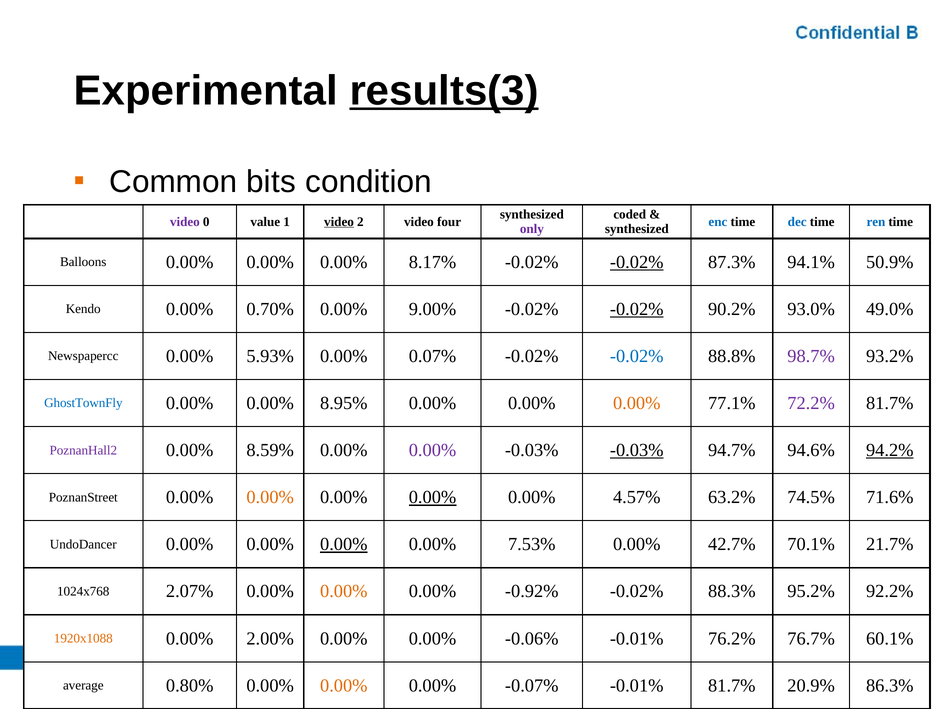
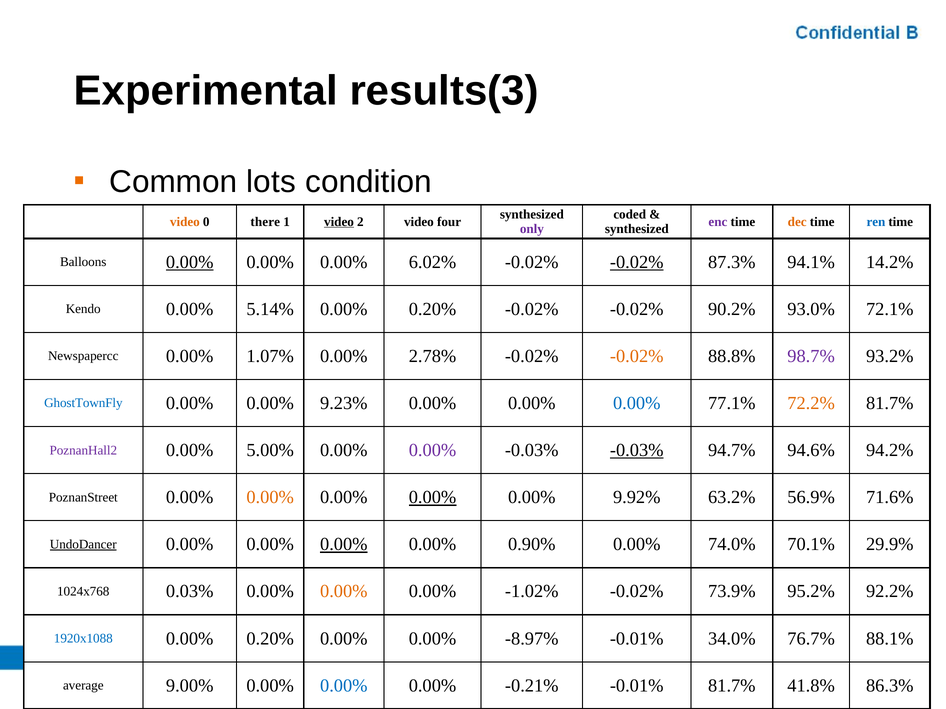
results(3 underline: present -> none
bits: bits -> lots
video at (185, 222) colour: purple -> orange
value: value -> there
enc colour: blue -> purple
dec colour: blue -> orange
0.00% at (190, 262) underline: none -> present
8.17%: 8.17% -> 6.02%
50.9%: 50.9% -> 14.2%
0.70%: 0.70% -> 5.14%
9.00% at (433, 309): 9.00% -> 0.20%
-0.02% at (637, 309) underline: present -> none
49.0%: 49.0% -> 72.1%
5.93%: 5.93% -> 1.07%
0.07%: 0.07% -> 2.78%
-0.02% at (637, 356) colour: blue -> orange
8.95%: 8.95% -> 9.23%
0.00% at (637, 404) colour: orange -> blue
72.2% colour: purple -> orange
8.59%: 8.59% -> 5.00%
94.2% underline: present -> none
4.57%: 4.57% -> 9.92%
74.5%: 74.5% -> 56.9%
UndoDancer underline: none -> present
7.53%: 7.53% -> 0.90%
42.7%: 42.7% -> 74.0%
21.7%: 21.7% -> 29.9%
2.07%: 2.07% -> 0.03%
-0.92%: -0.92% -> -1.02%
88.3%: 88.3% -> 73.9%
1920x1088 colour: orange -> blue
2.00% at (270, 639): 2.00% -> 0.20%
-0.06%: -0.06% -> -8.97%
76.2%: 76.2% -> 34.0%
60.1%: 60.1% -> 88.1%
0.80%: 0.80% -> 9.00%
0.00% at (344, 686) colour: orange -> blue
-0.07%: -0.07% -> -0.21%
20.9%: 20.9% -> 41.8%
